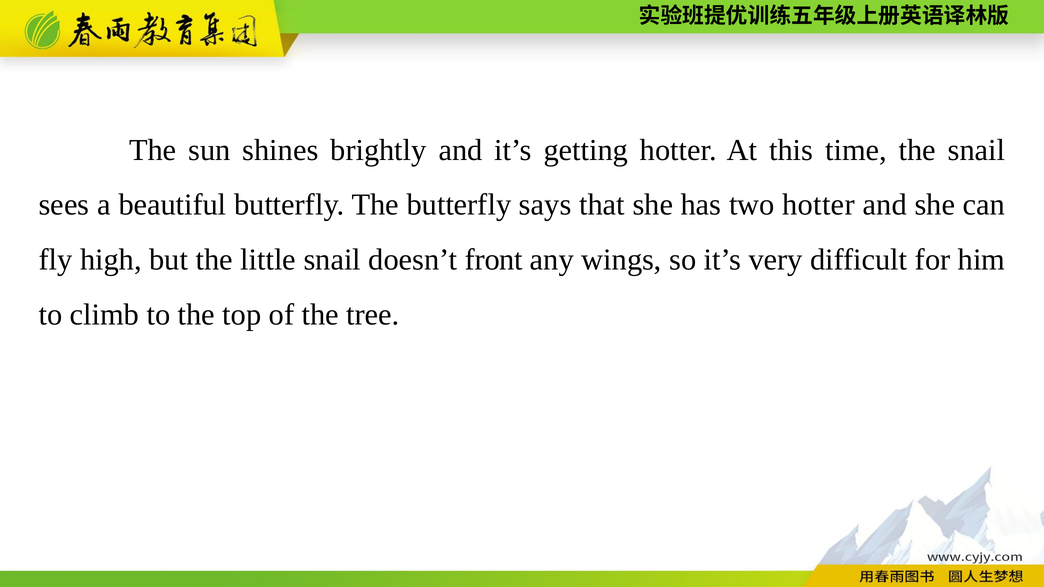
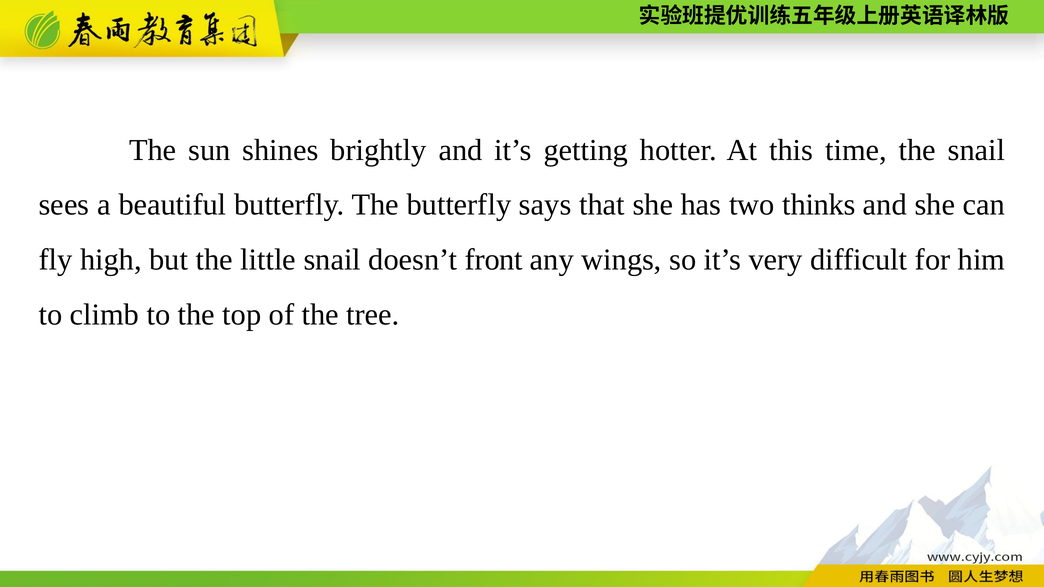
two hotter: hotter -> thinks
